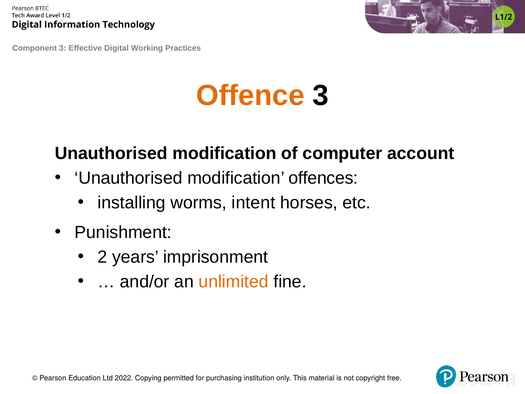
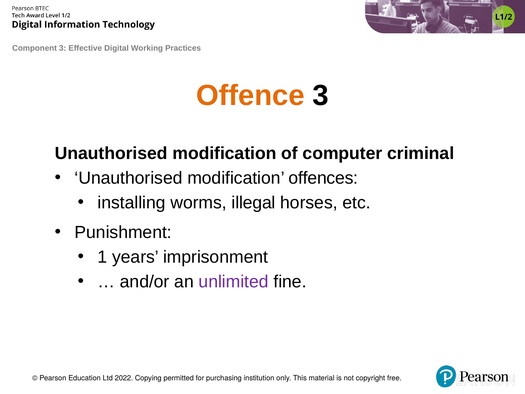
account: account -> criminal
intent: intent -> illegal
2: 2 -> 1
unlimited colour: orange -> purple
